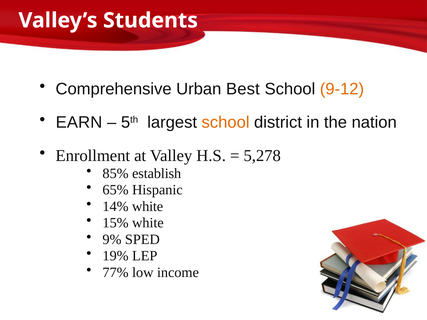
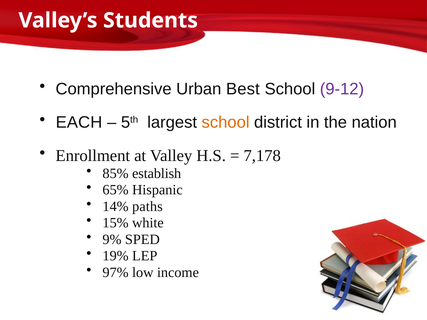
9-12 colour: orange -> purple
EARN: EARN -> EACH
5,278: 5,278 -> 7,178
14% white: white -> paths
77%: 77% -> 97%
